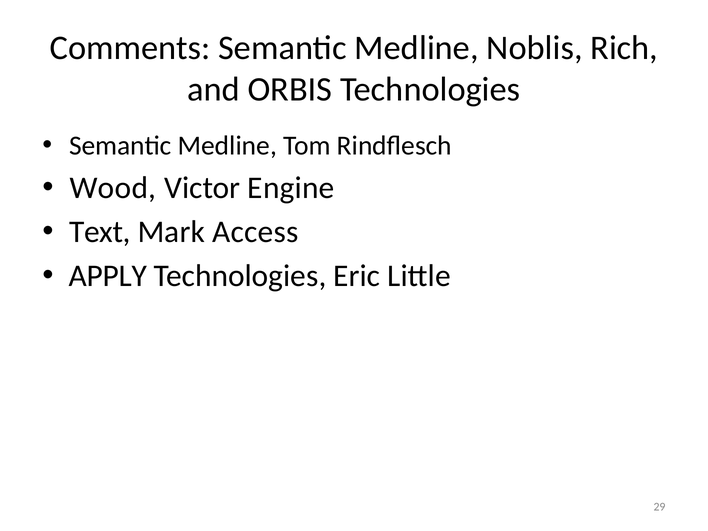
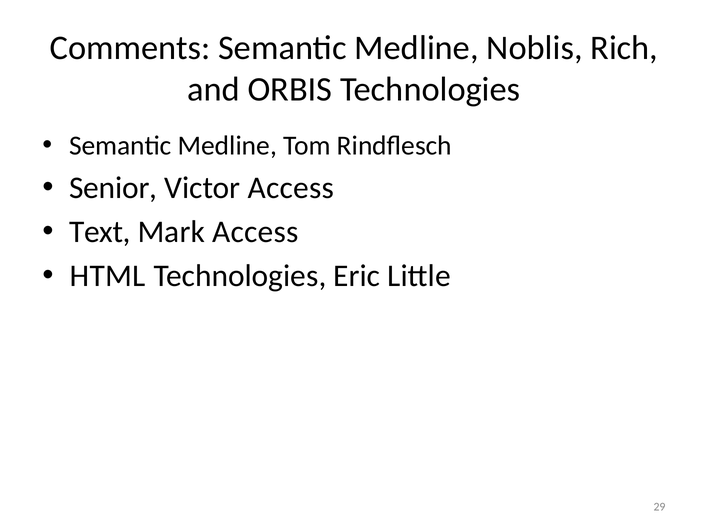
Wood: Wood -> Senior
Victor Engine: Engine -> Access
APPLY: APPLY -> HTML
